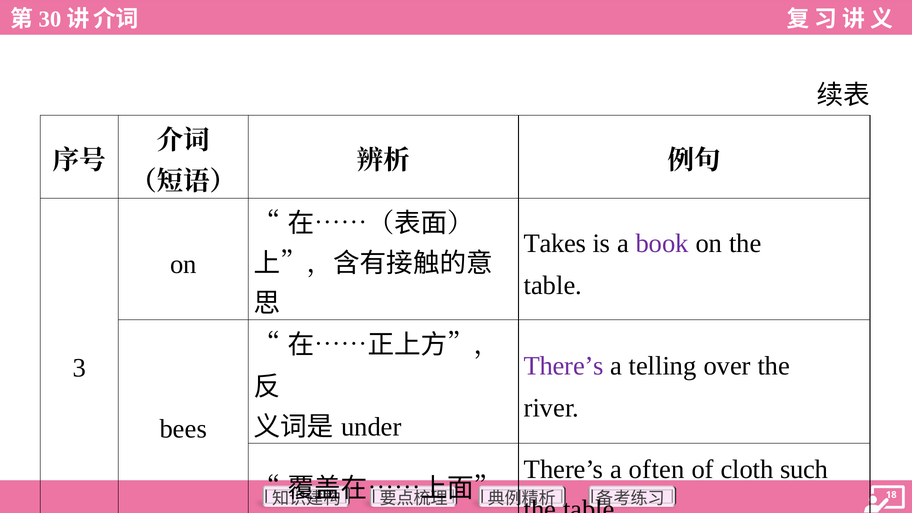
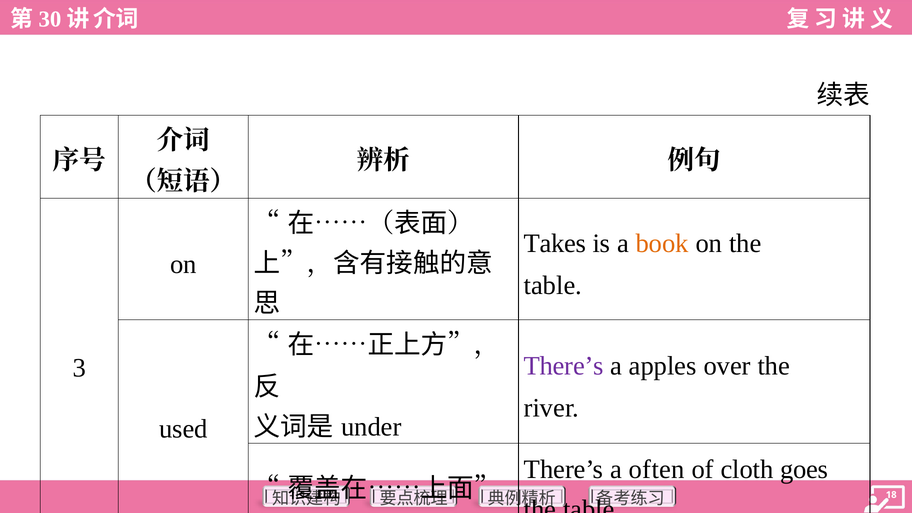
book colour: purple -> orange
telling: telling -> apples
bees: bees -> used
such: such -> goes
